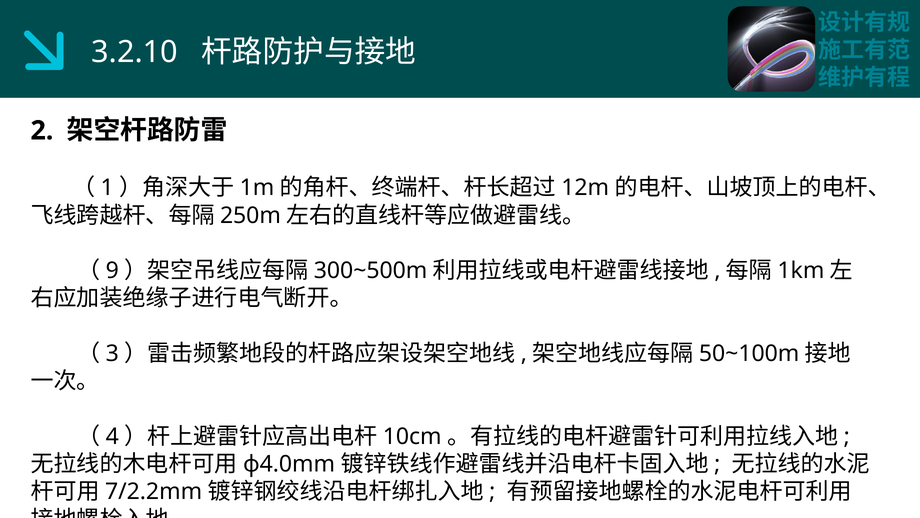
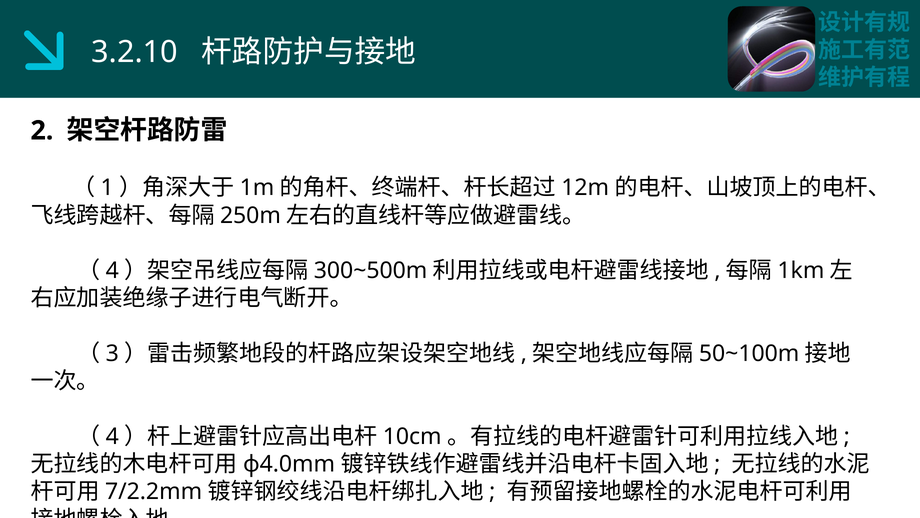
9 at (112, 270): 9 -> 4
